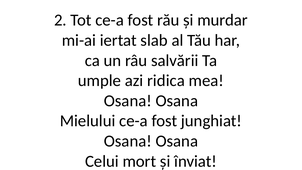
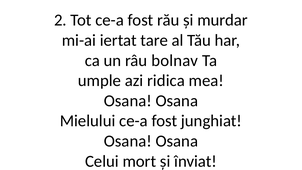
slab: slab -> tare
salvării: salvării -> bolnav
